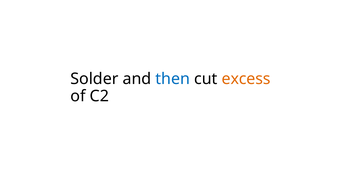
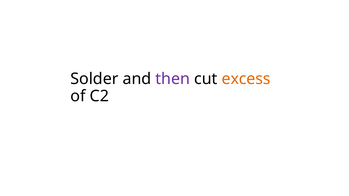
then colour: blue -> purple
